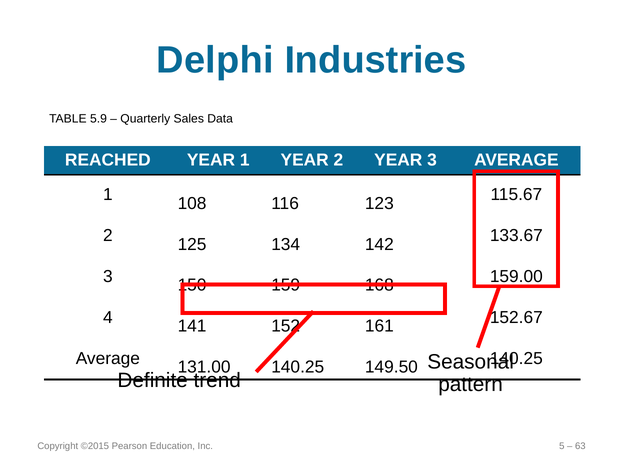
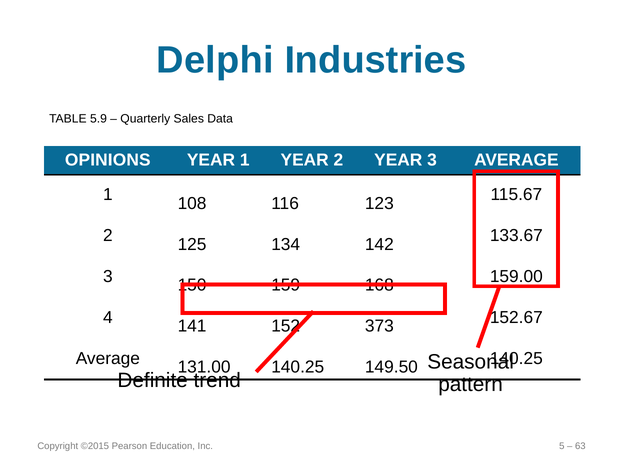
REACHED: REACHED -> OPINIONS
161: 161 -> 373
